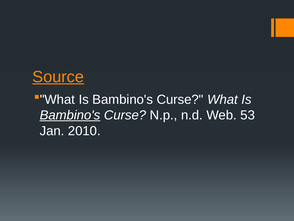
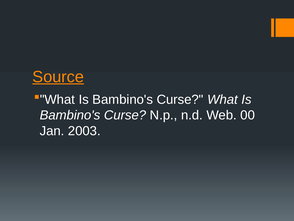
Bambino's at (70, 115) underline: present -> none
53: 53 -> 00
2010: 2010 -> 2003
